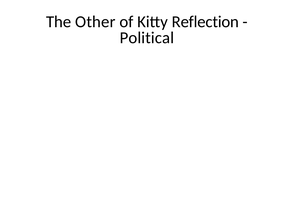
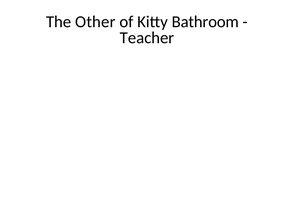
Reflection: Reflection -> Bathroom
Political: Political -> Teacher
